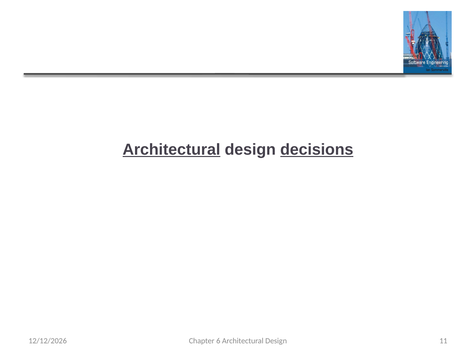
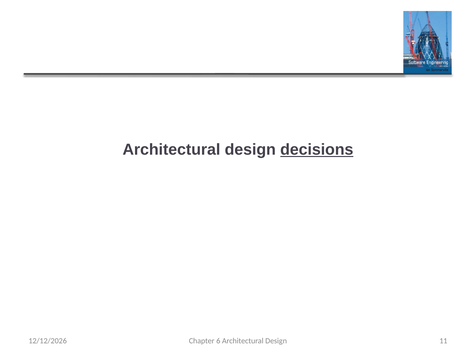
Architectural at (171, 150) underline: present -> none
